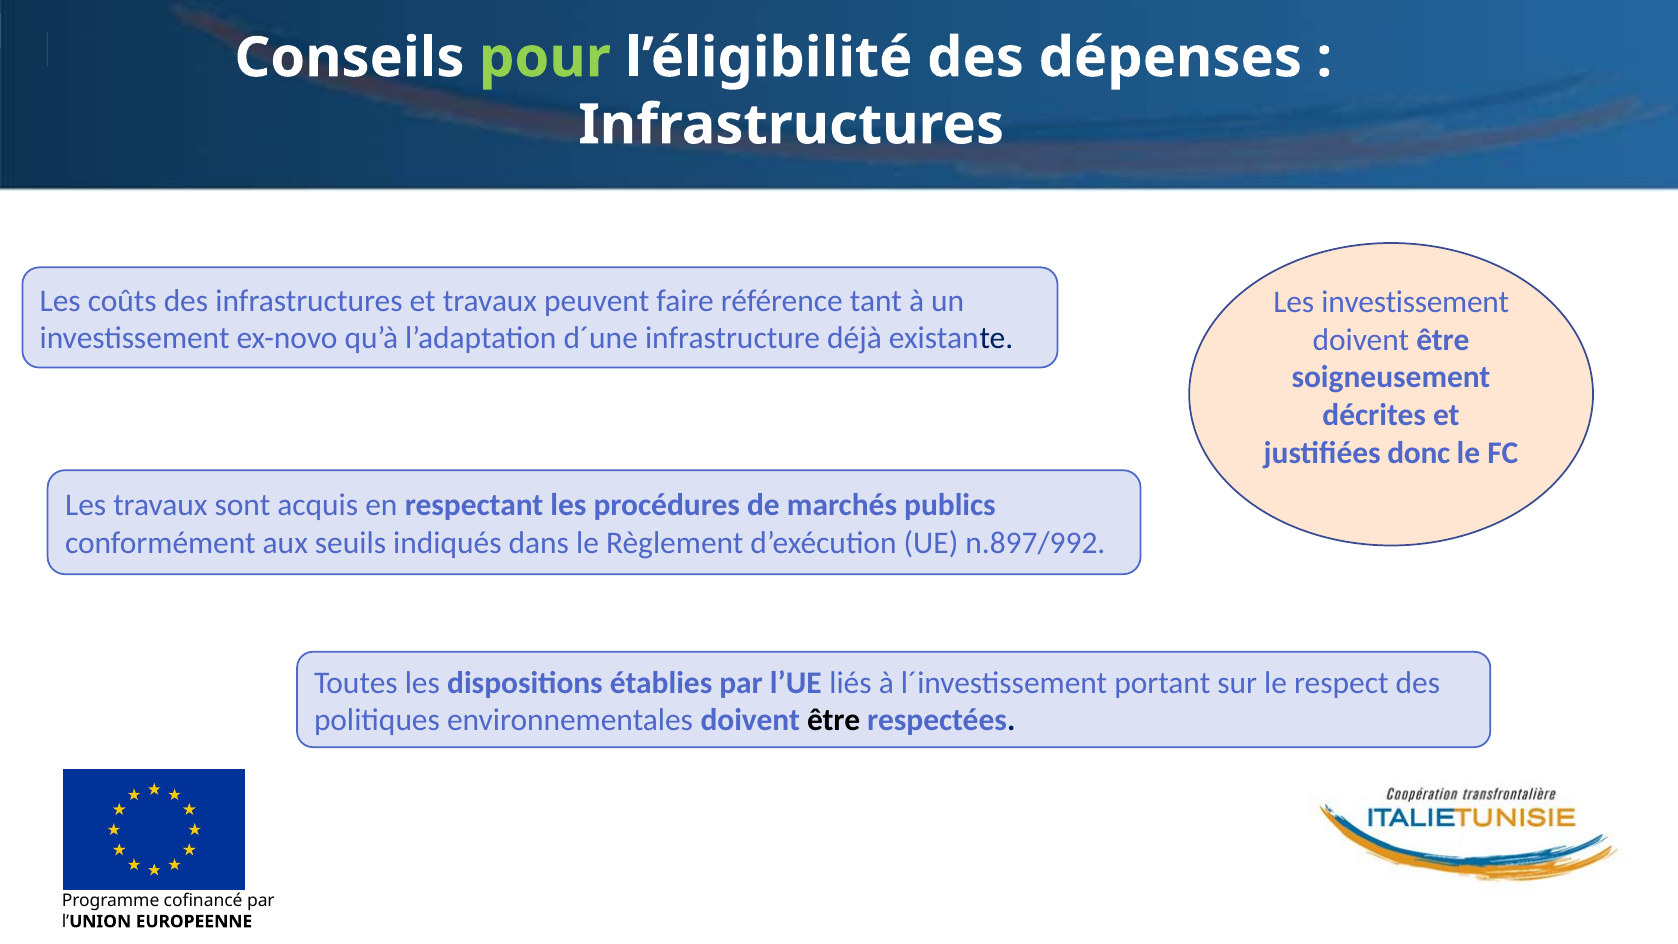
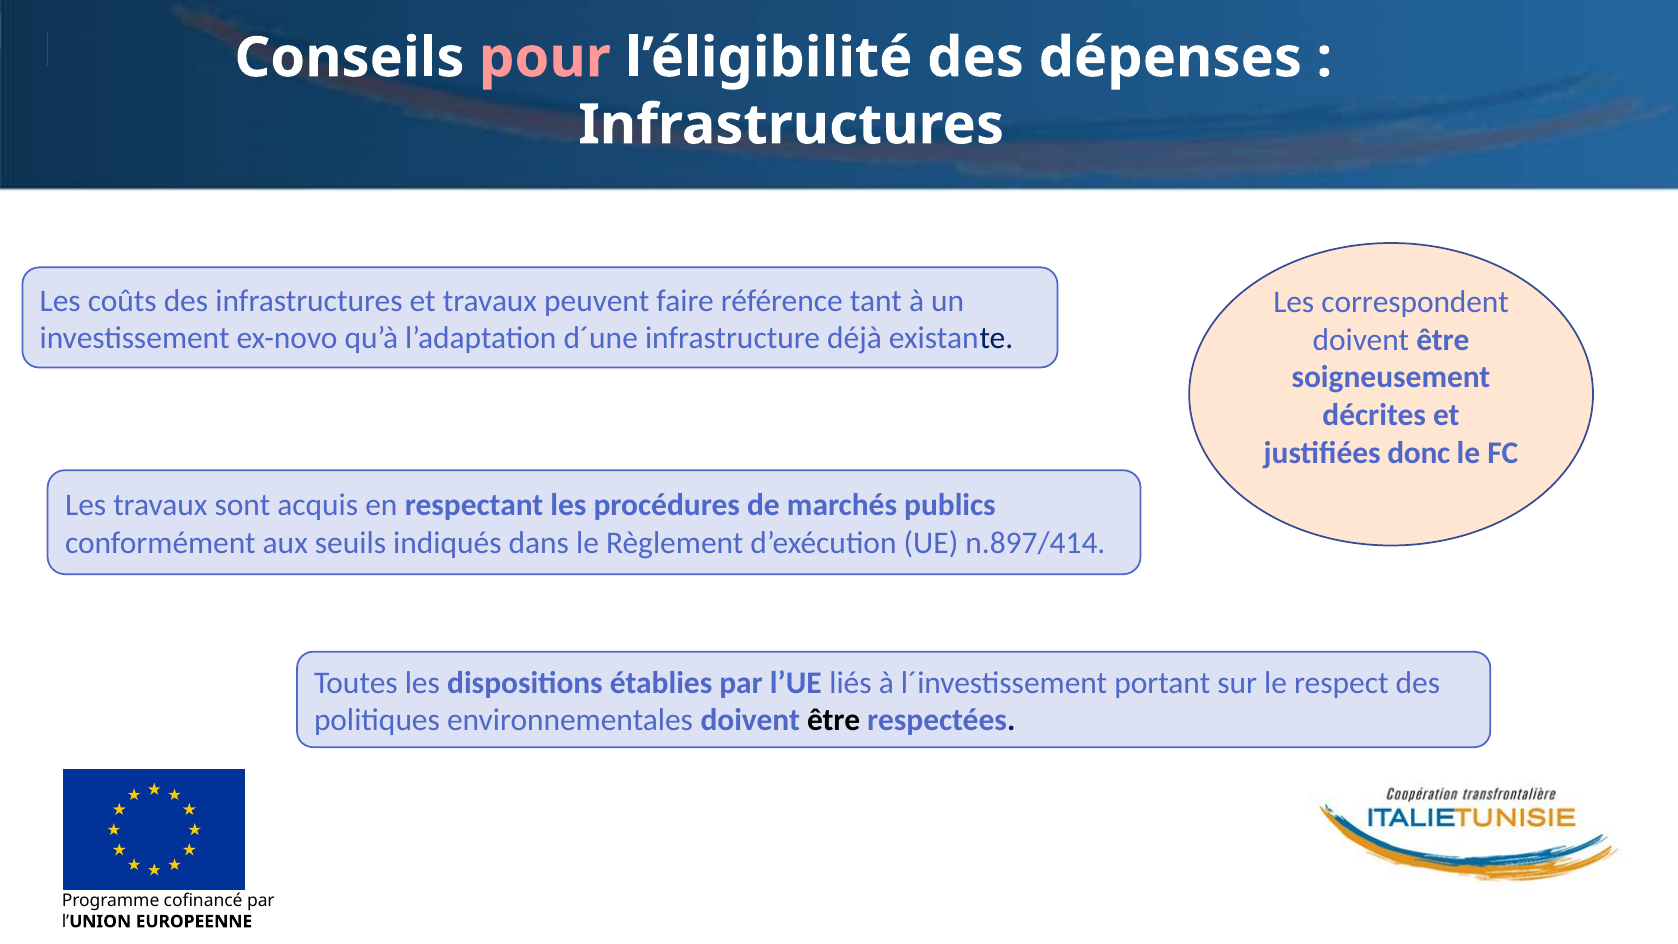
pour colour: light green -> pink
Les investissement: investissement -> correspondent
n.897/992: n.897/992 -> n.897/414
